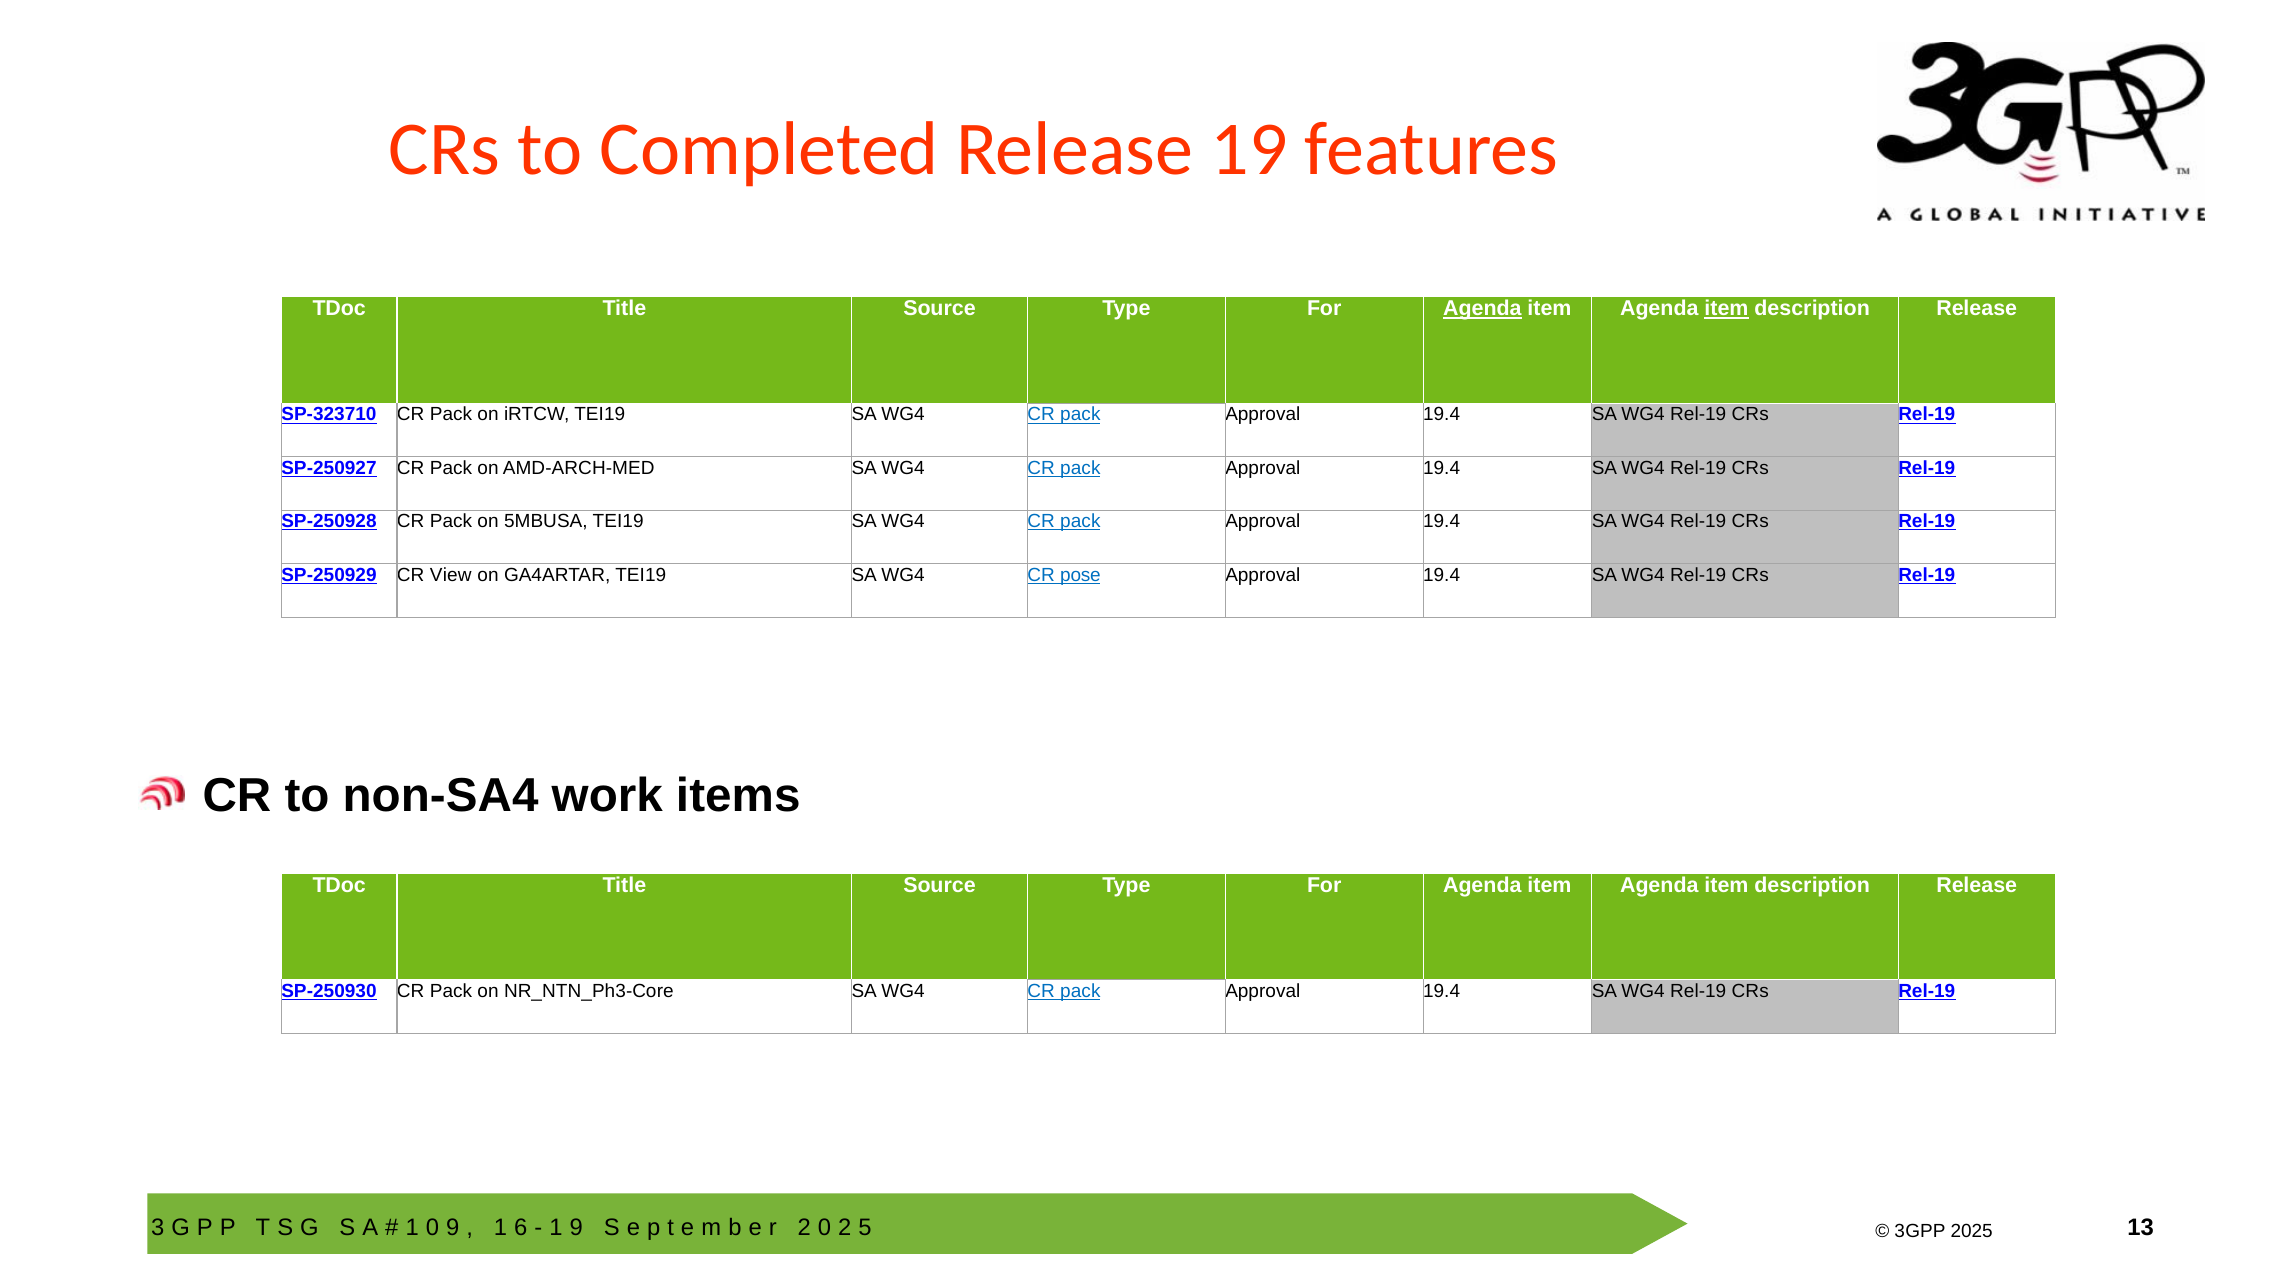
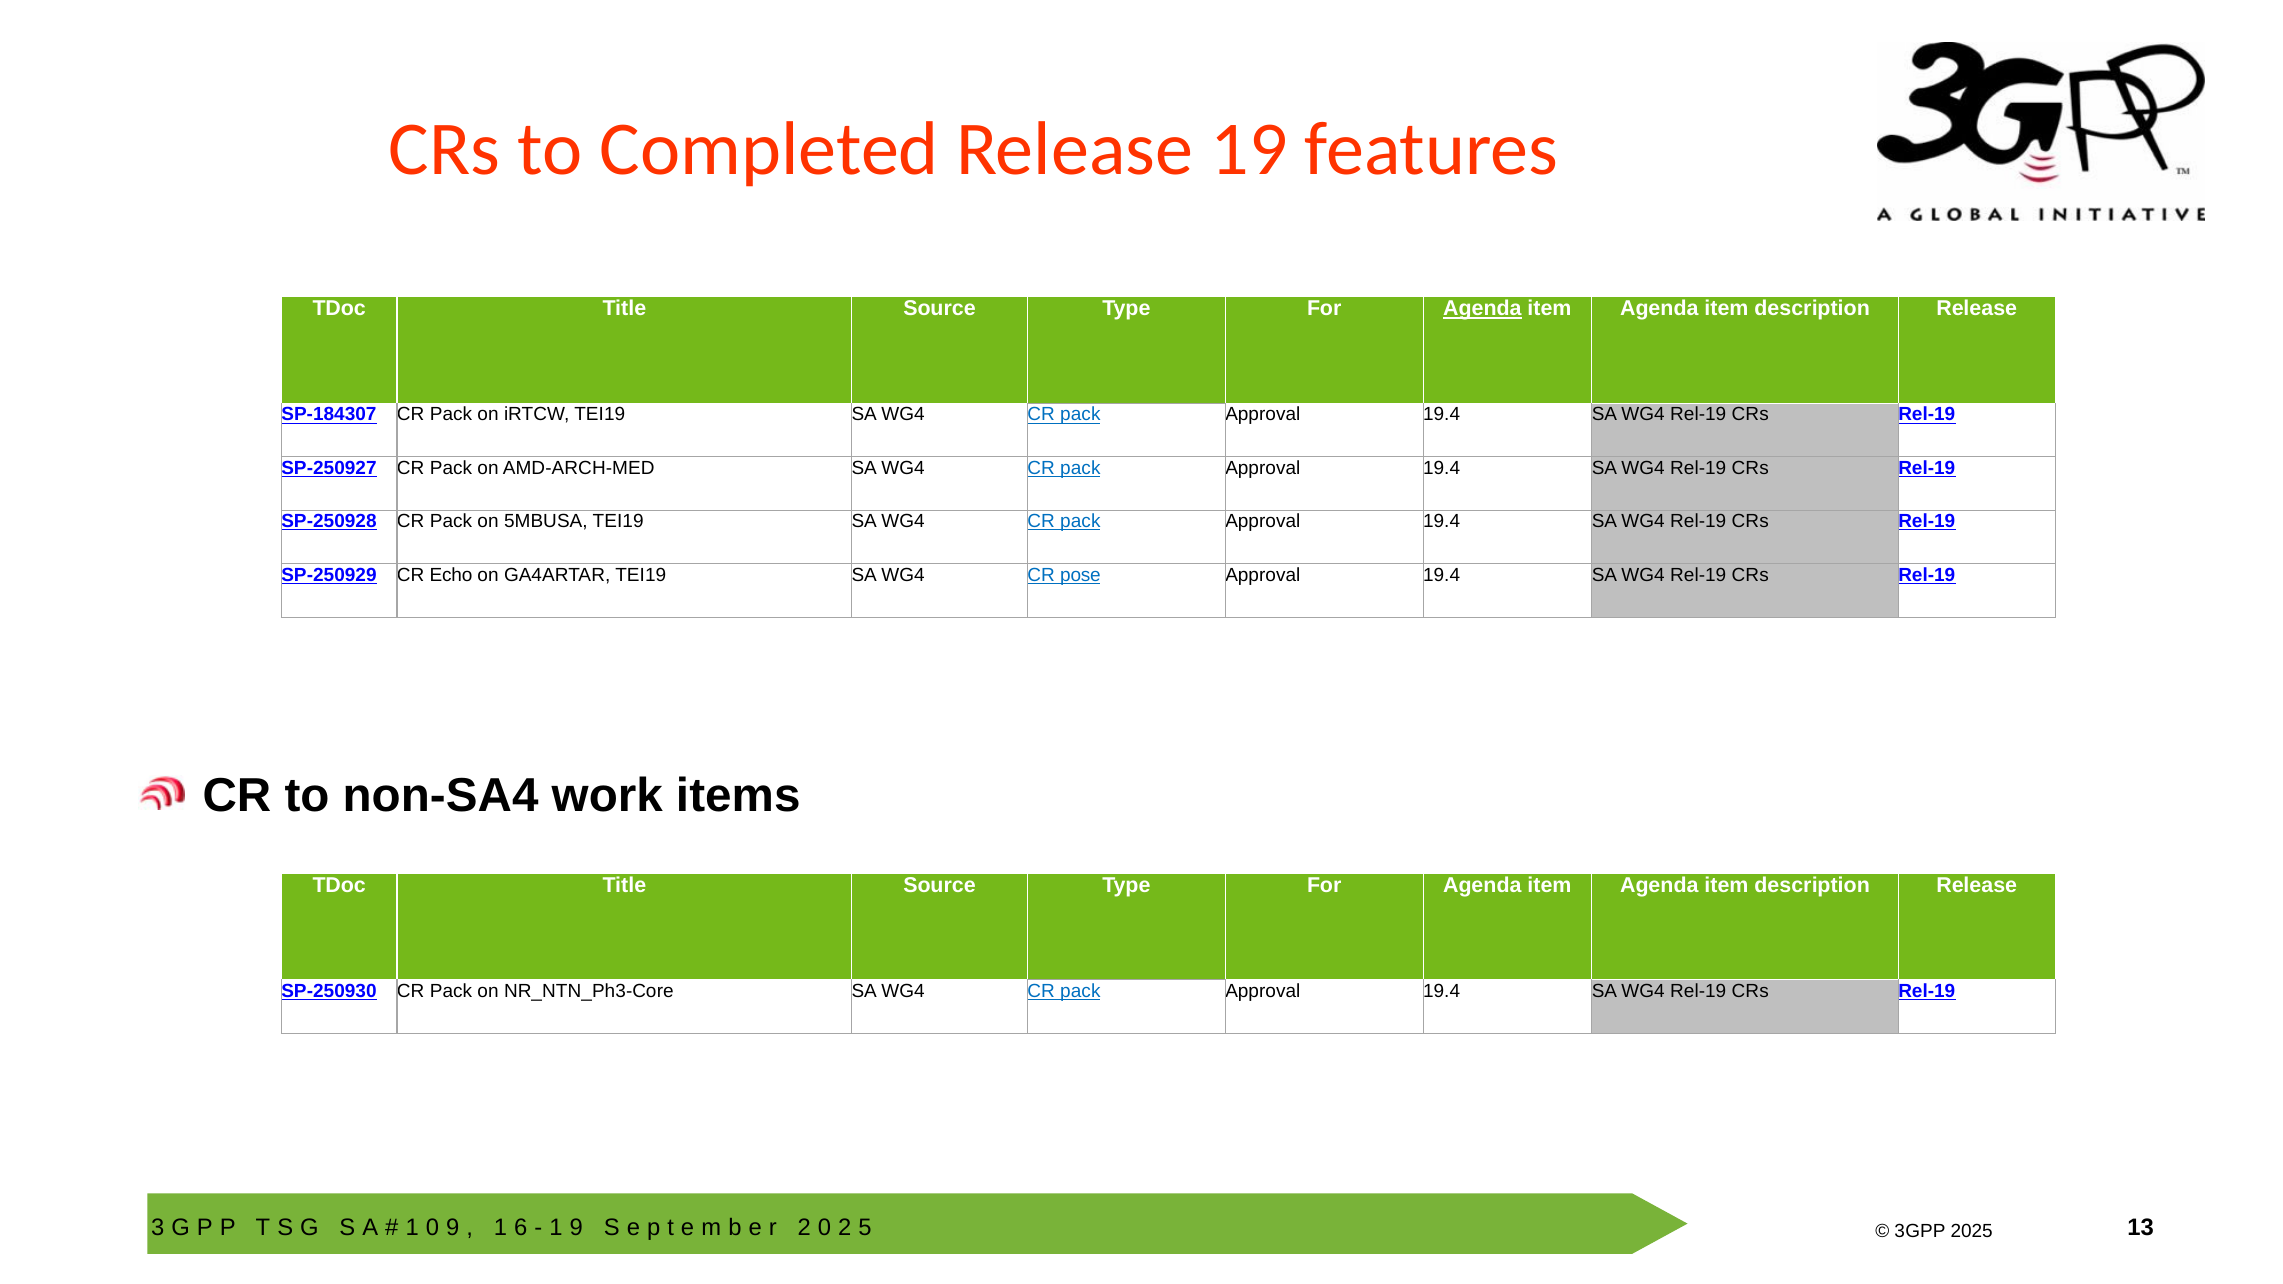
item at (1727, 309) underline: present -> none
SP-323710: SP-323710 -> SP-184307
View: View -> Echo
